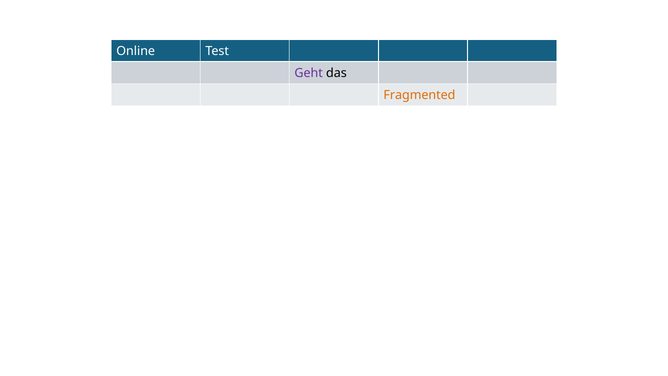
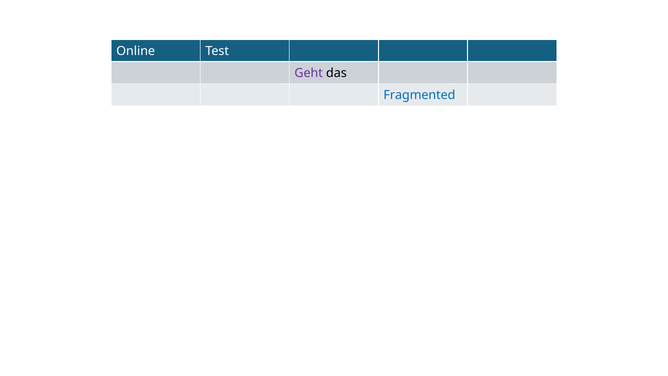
Fragmented colour: orange -> blue
